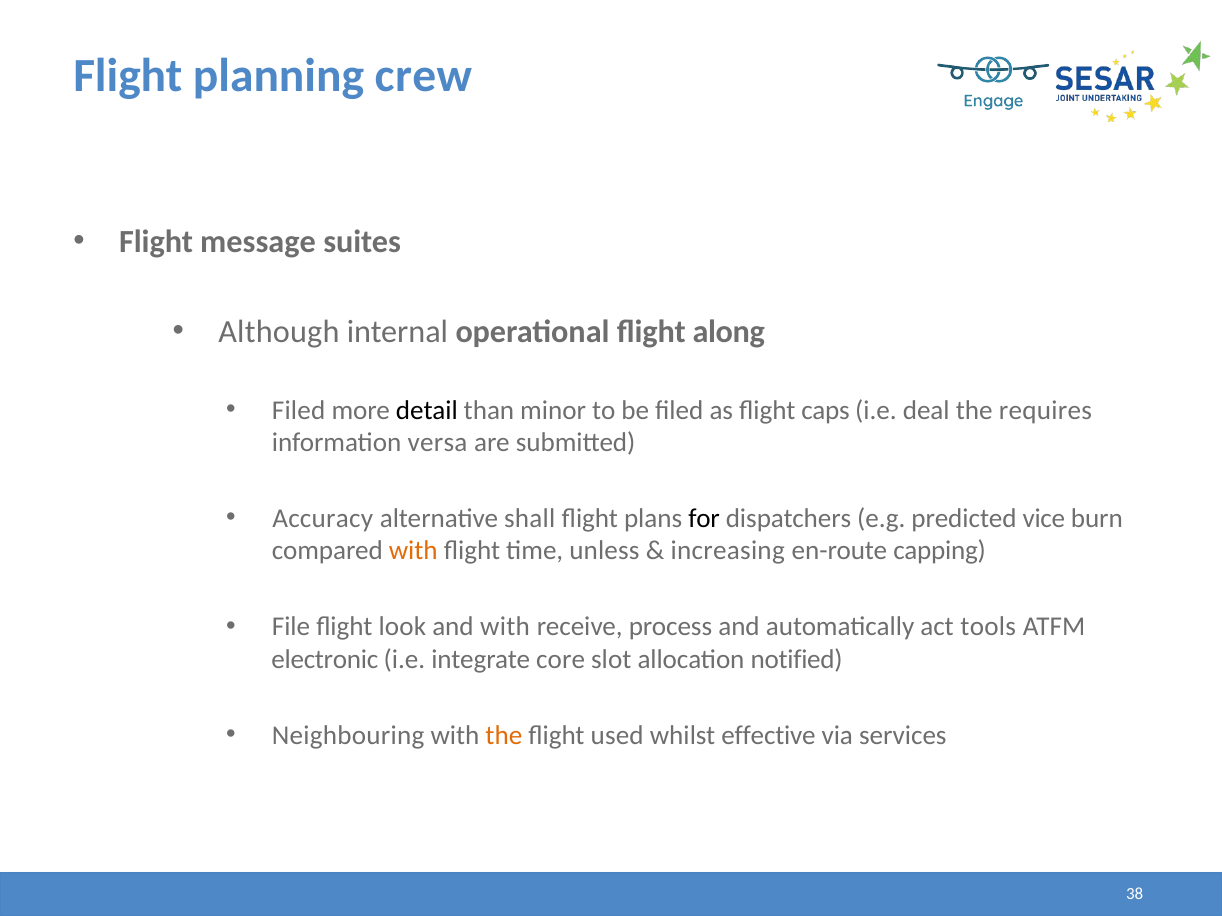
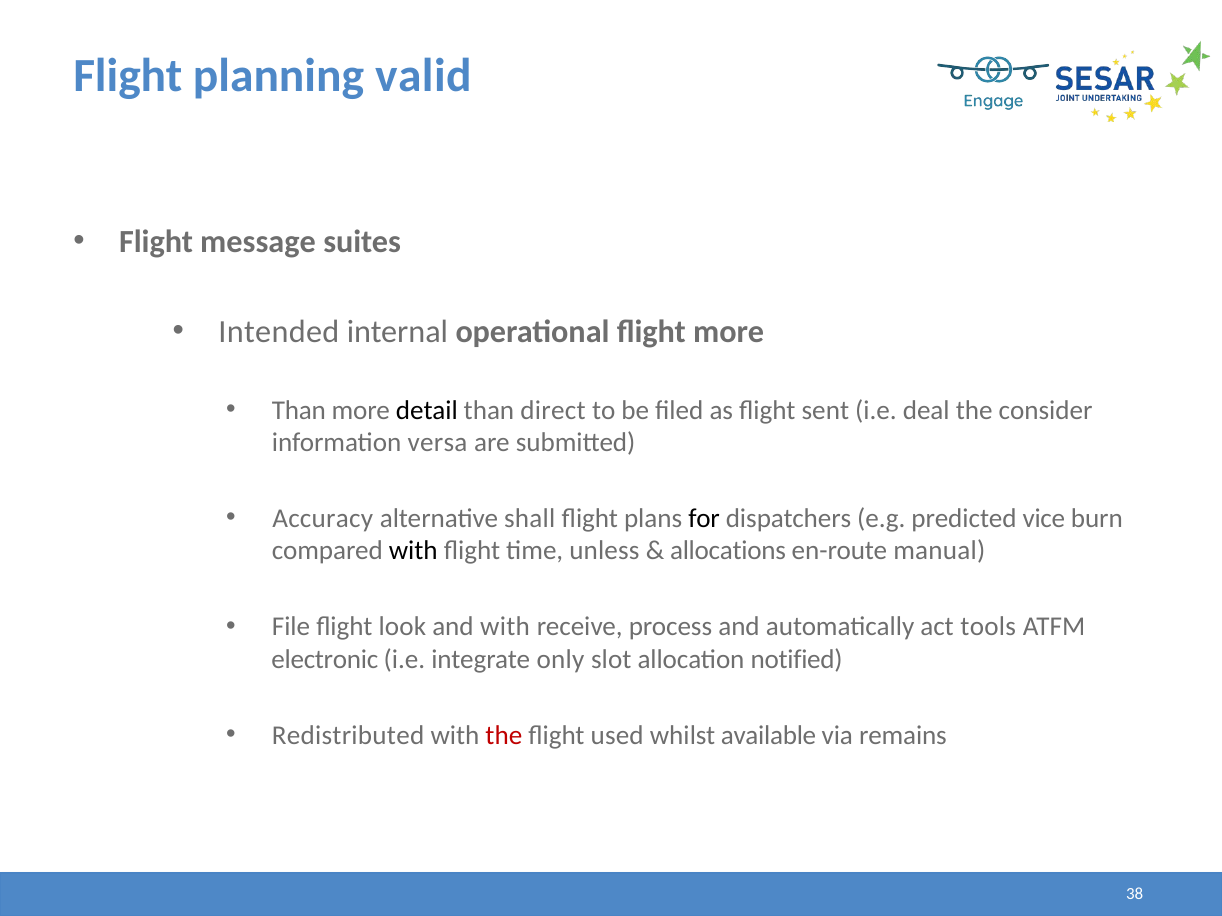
crew: crew -> valid
Although: Although -> Intended
flight along: along -> more
Filed at (299, 410): Filed -> Than
minor: minor -> direct
caps: caps -> sent
requires: requires -> consider
with at (413, 551) colour: orange -> black
increasing: increasing -> allocations
capping: capping -> manual
core: core -> only
Neighbouring: Neighbouring -> Redistributed
the at (504, 736) colour: orange -> red
effective: effective -> available
services: services -> remains
